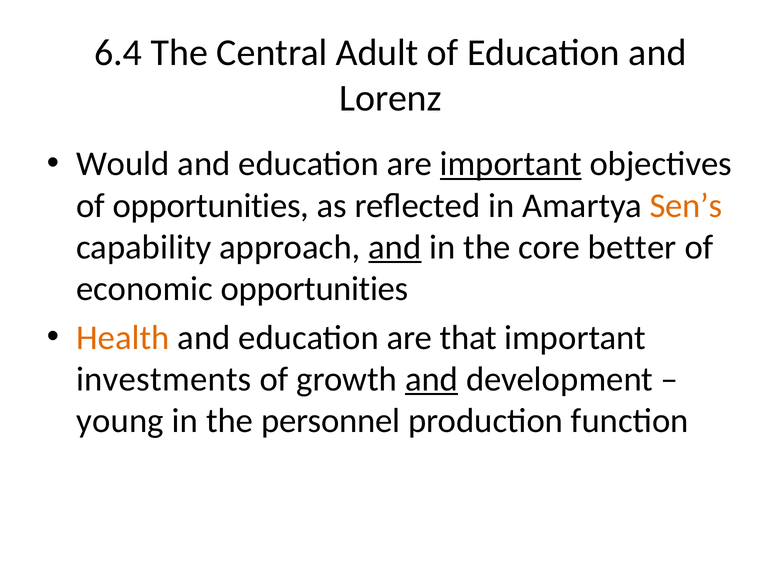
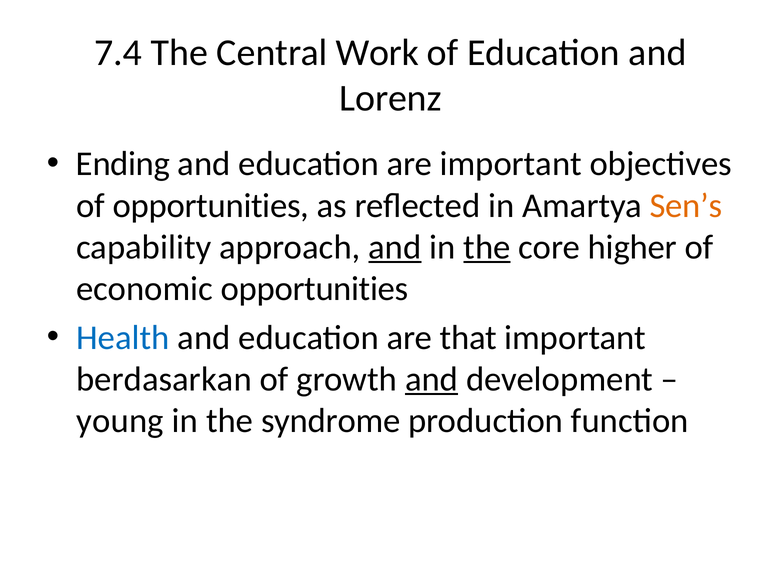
6.4: 6.4 -> 7.4
Adult: Adult -> Work
Would: Would -> Ending
important at (511, 164) underline: present -> none
the at (487, 247) underline: none -> present
better: better -> higher
Health colour: orange -> blue
investments: investments -> berdasarkan
personnel: personnel -> syndrome
